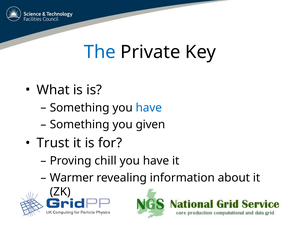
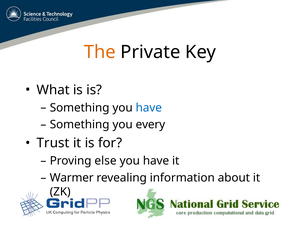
The colour: blue -> orange
given: given -> every
chill: chill -> else
